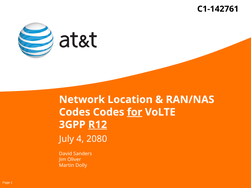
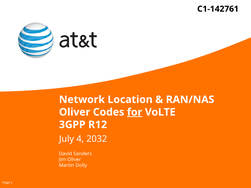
Codes at (75, 112): Codes -> Oliver
R12 underline: present -> none
2080: 2080 -> 2032
